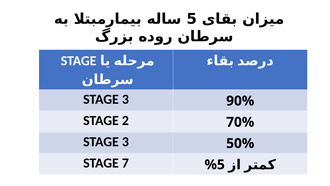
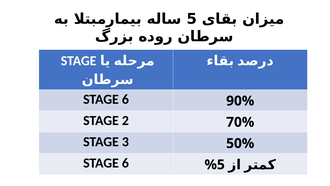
3 at (125, 99): 3 -> 6
7 at (125, 163): 7 -> 6
